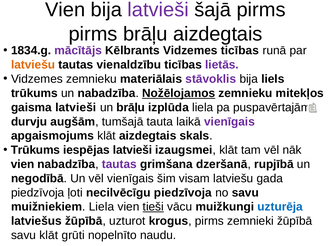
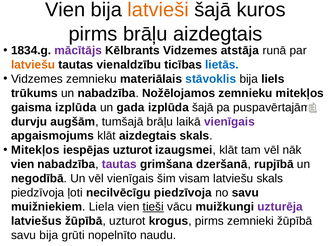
latvieši at (158, 10) colour: purple -> orange
šajā pirms: pirms -> kuros
Vidzemes ticības: ticības -> atstāja
lietās colour: purple -> blue
stāvoklis colour: purple -> blue
Nožēlojamos underline: present -> none
gaisma latvieši: latvieši -> izplūda
un brāļu: brāļu -> gada
izplūda liela: liela -> šajā
tumšajā tauta: tauta -> brāļu
Trūkums at (35, 150): Trūkums -> Mitekļos
iespējas latvieši: latvieši -> uzturot
latviešu gada: gada -> skals
uzturēja colour: blue -> purple
savu klāt: klāt -> bija
